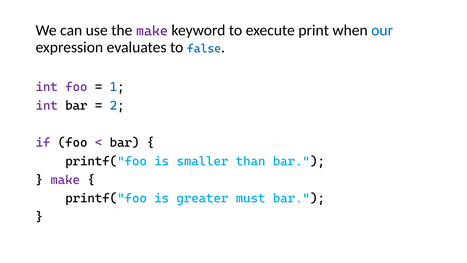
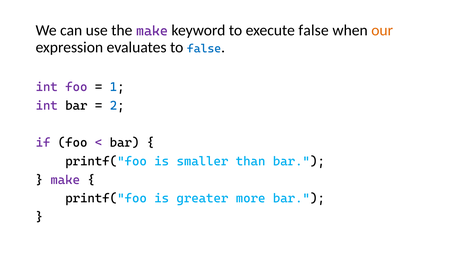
execute print: print -> false
our colour: blue -> orange
must: must -> more
